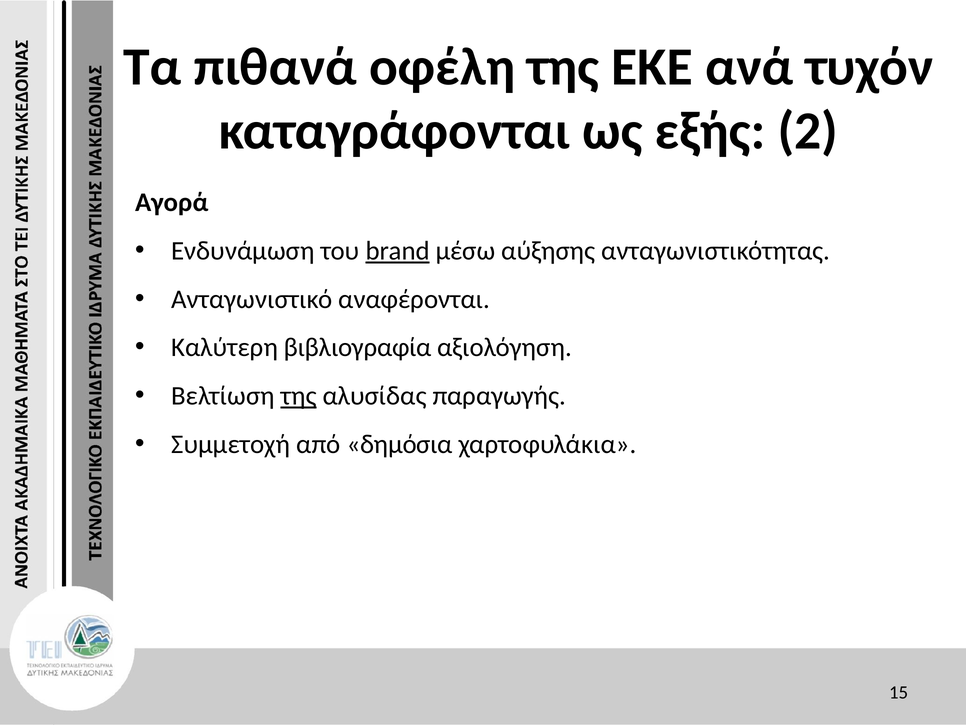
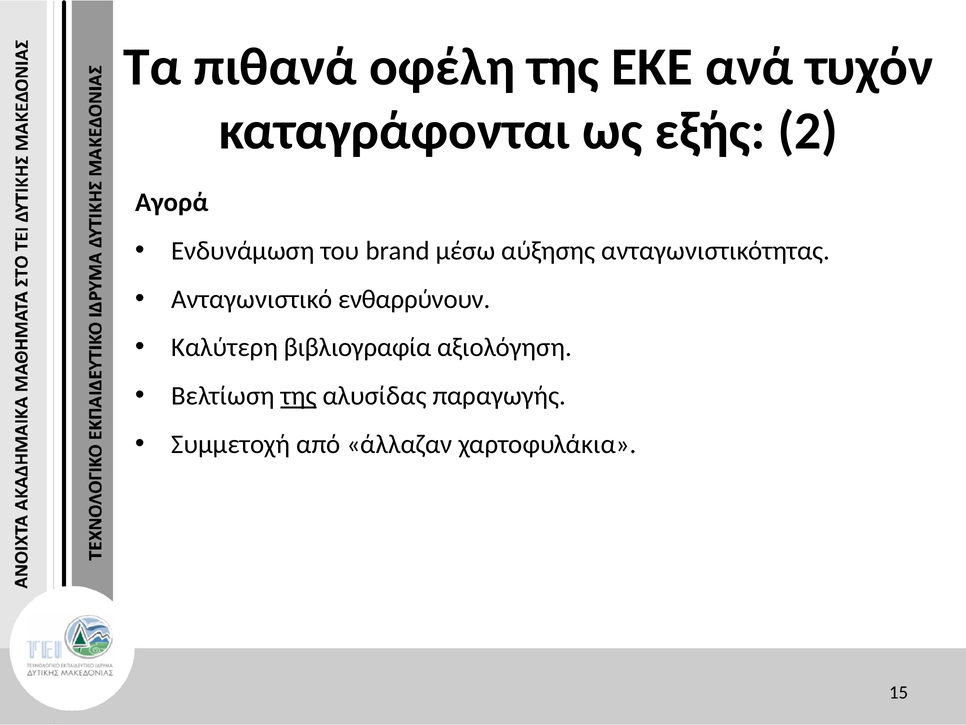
brand underline: present -> none
αναφέρονται: αναφέρονται -> ενθαρρύνουν
δημόσια: δημόσια -> άλλαζαν
